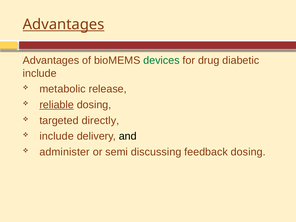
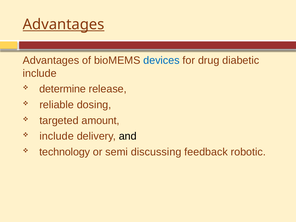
devices colour: green -> blue
metabolic: metabolic -> determine
reliable underline: present -> none
directly: directly -> amount
administer: administer -> technology
feedback dosing: dosing -> robotic
